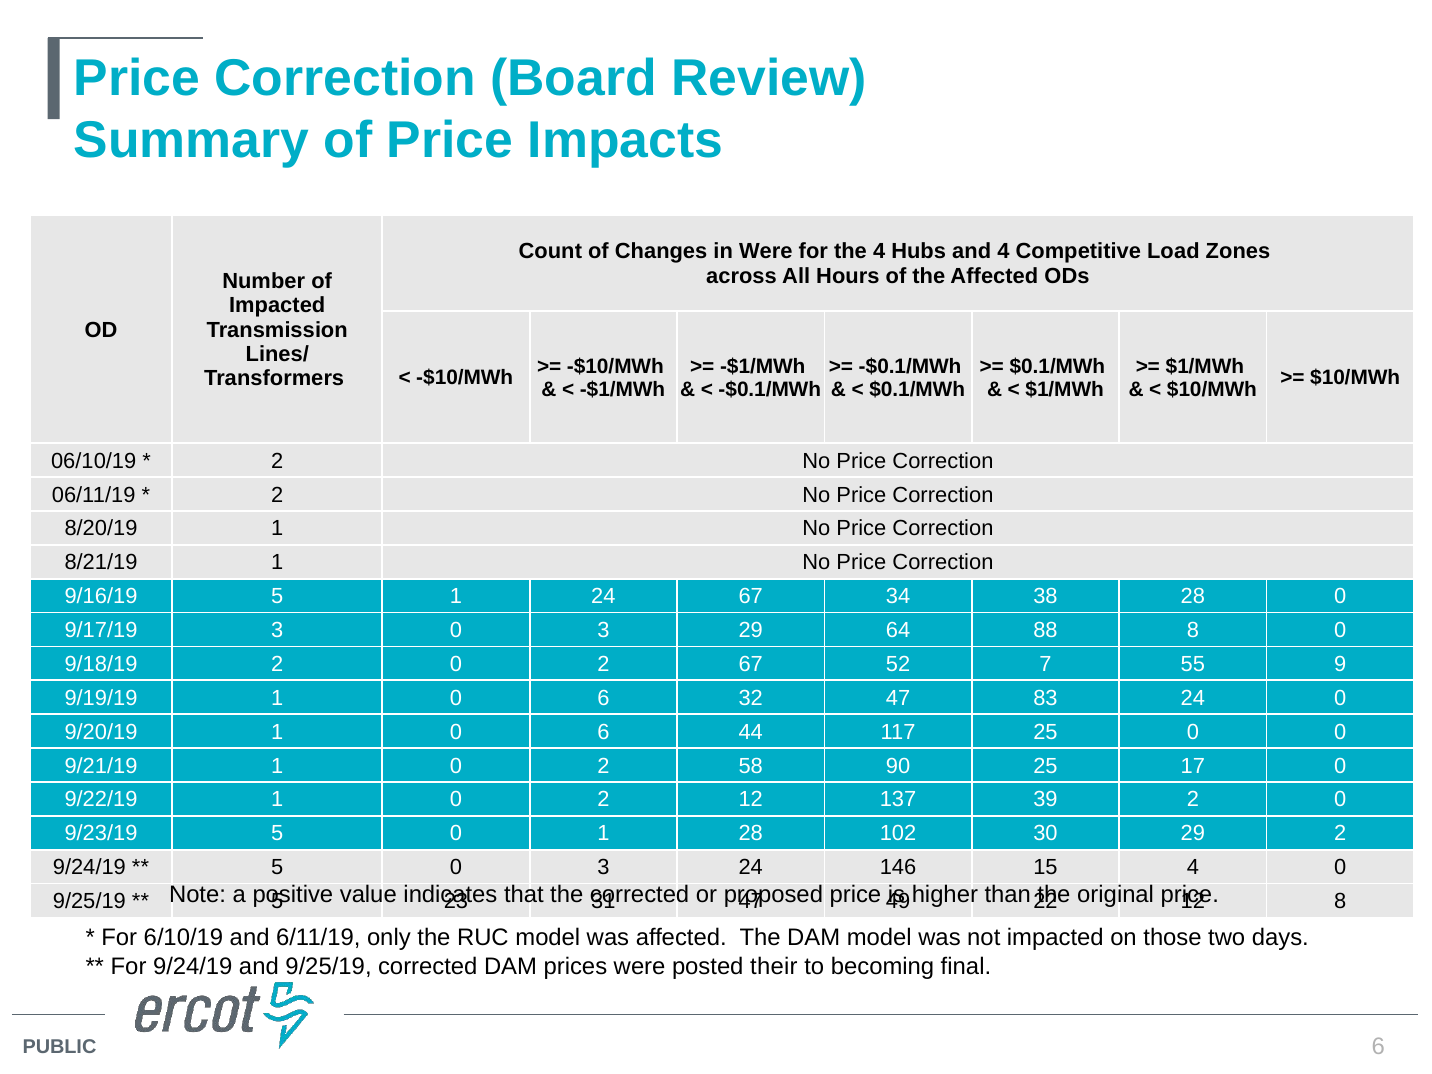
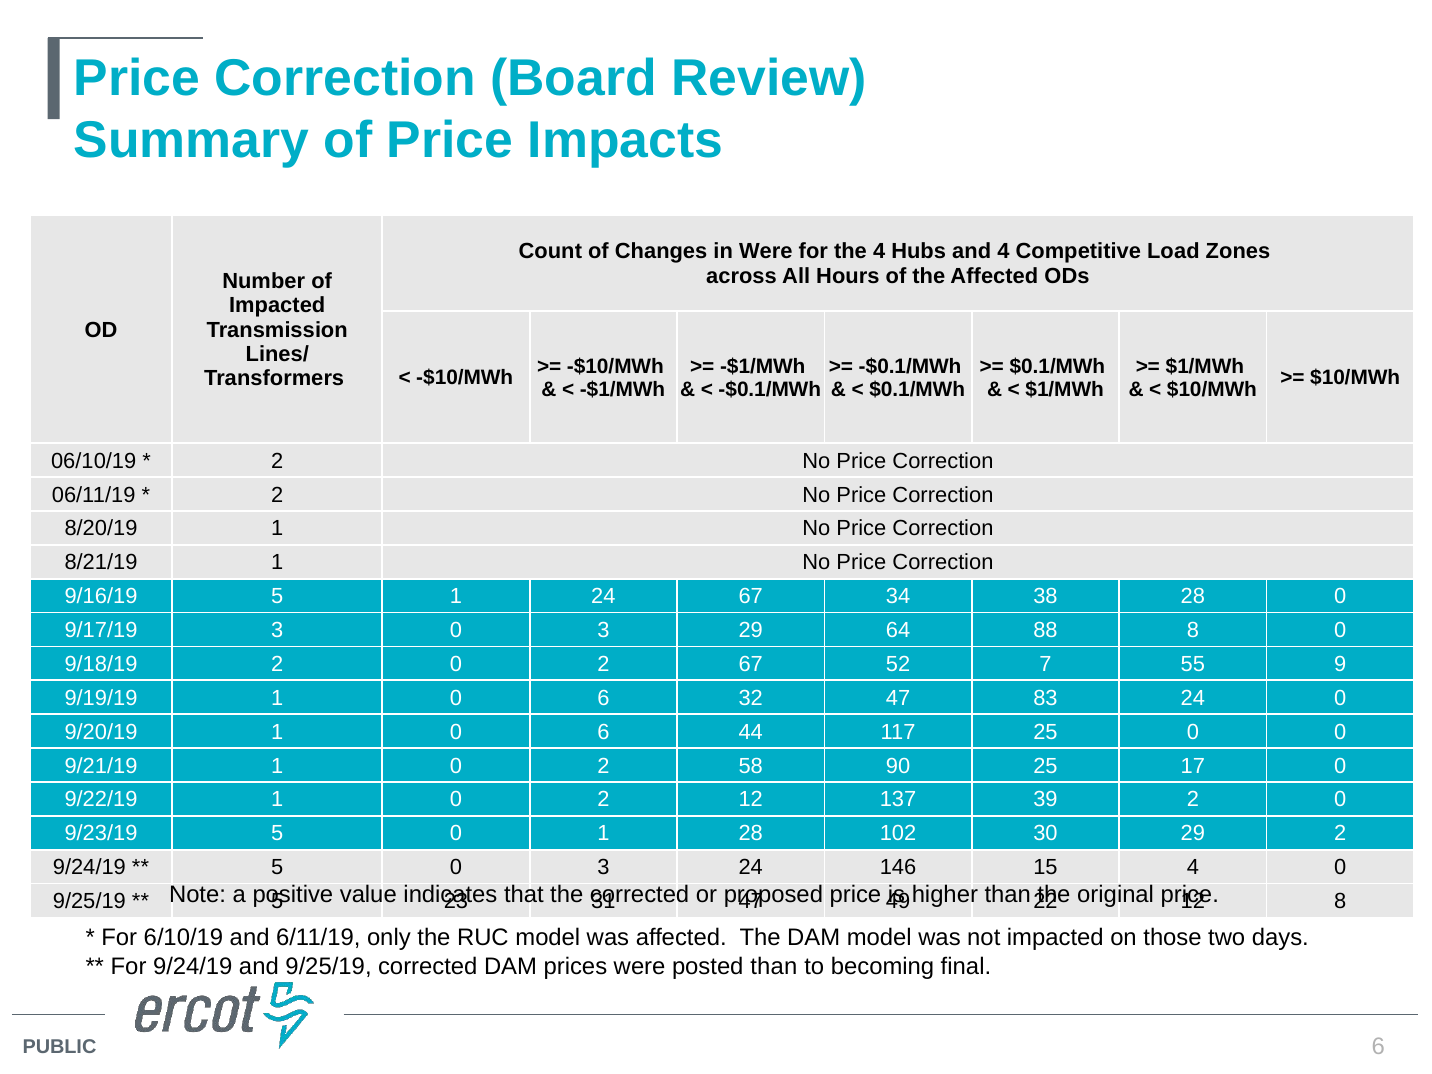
posted their: their -> than
